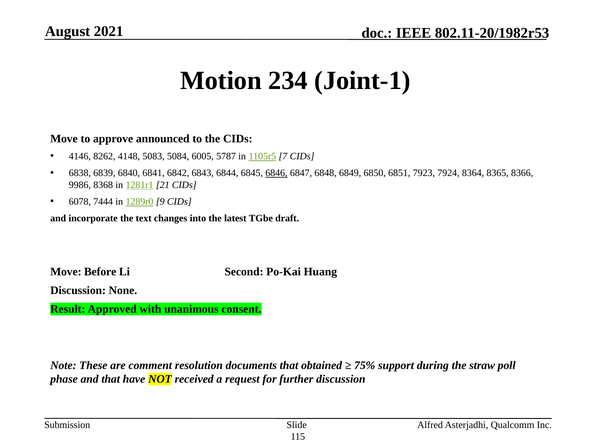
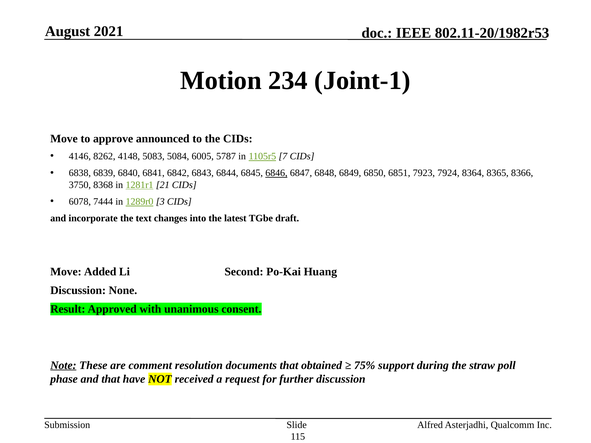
9986: 9986 -> 3750
9: 9 -> 3
Before: Before -> Added
Note underline: none -> present
